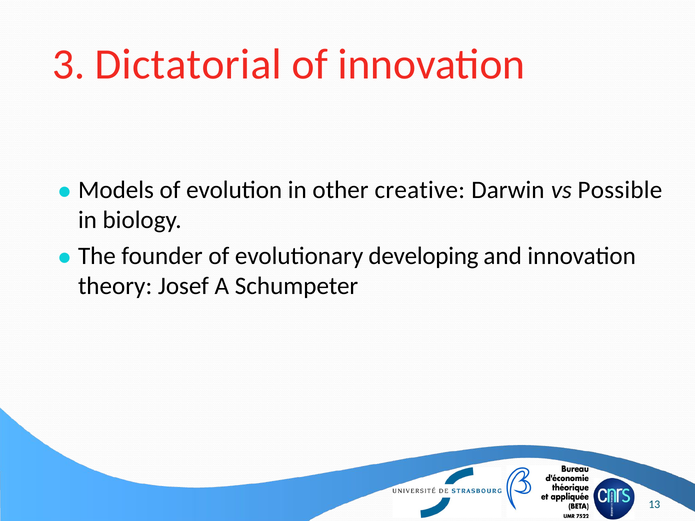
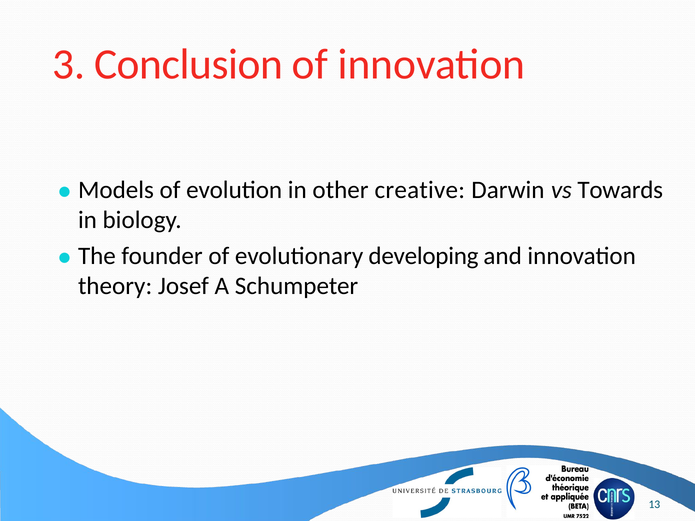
Dictatorial: Dictatorial -> Conclusion
Possible: Possible -> Towards
